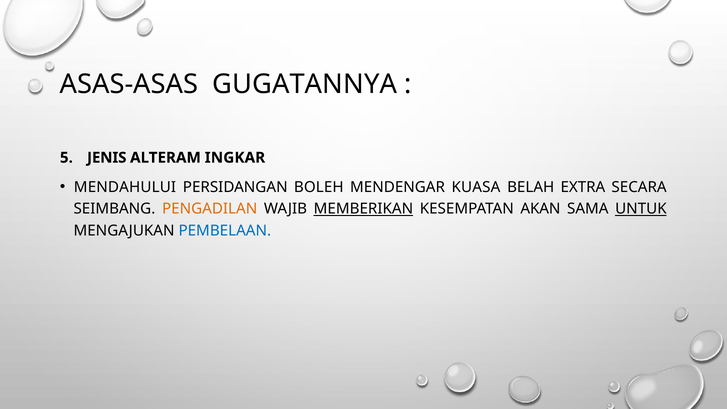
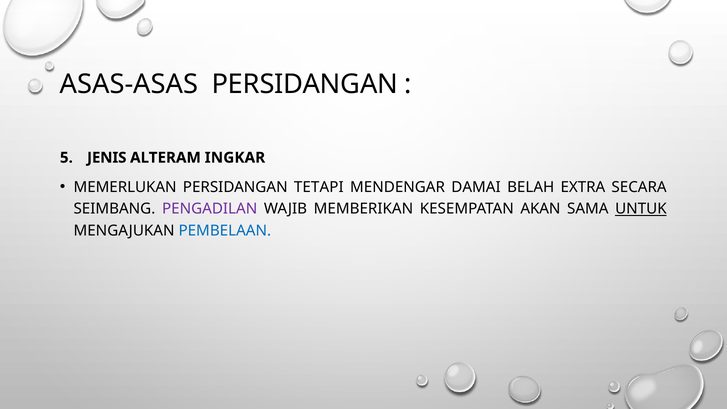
ASAS-ASAS GUGATANNYA: GUGATANNYA -> PERSIDANGAN
MENDAHULUI: MENDAHULUI -> MEMERLUKAN
BOLEH: BOLEH -> TETAPI
KUASA: KUASA -> DAMAI
PENGADILAN colour: orange -> purple
MEMBERIKAN underline: present -> none
